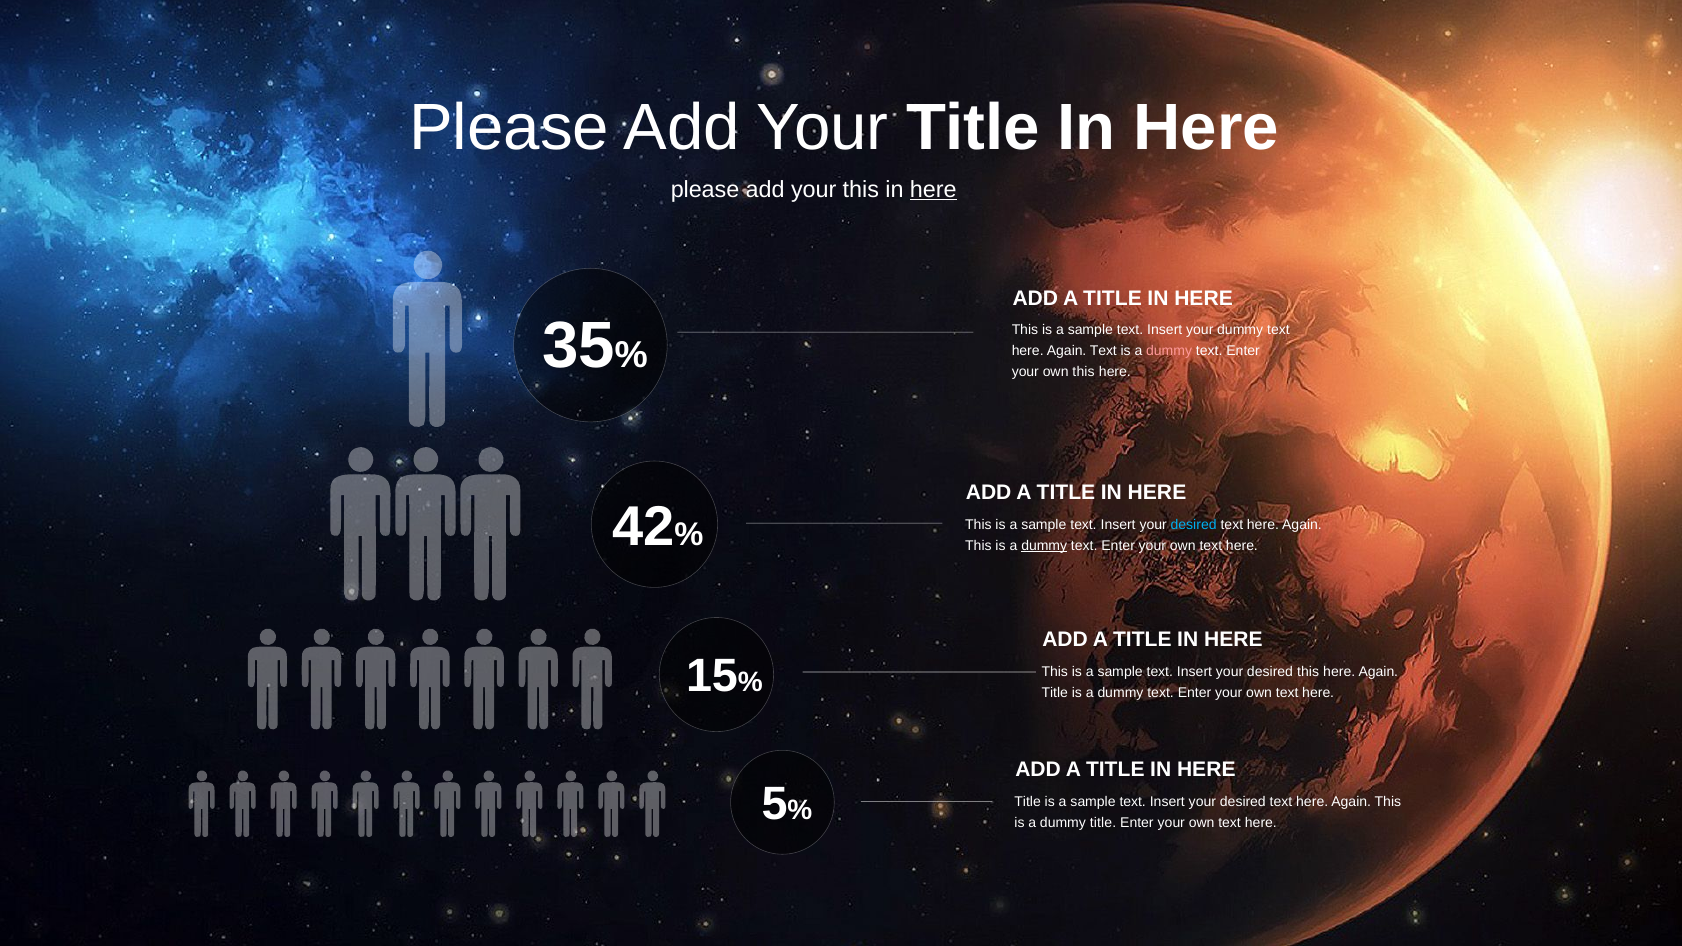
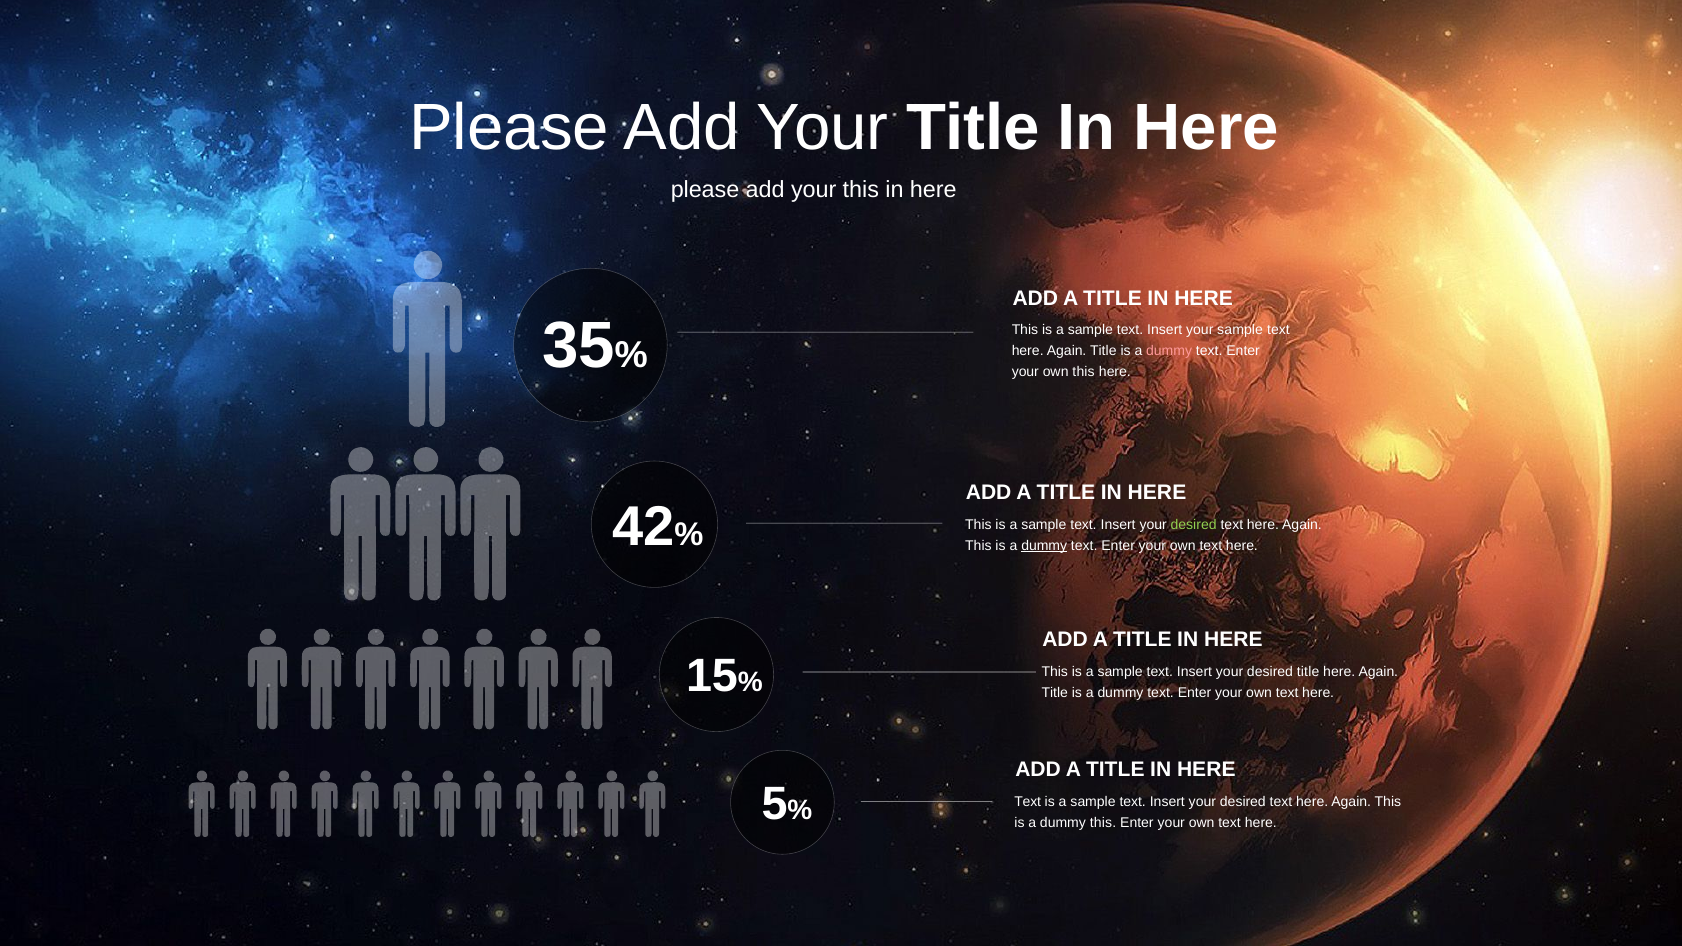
here at (933, 190) underline: present -> none
your dummy: dummy -> sample
Text at (1103, 351): Text -> Title
desired at (1194, 525) colour: light blue -> light green
desired this: this -> title
Title at (1028, 802): Title -> Text
dummy title: title -> this
